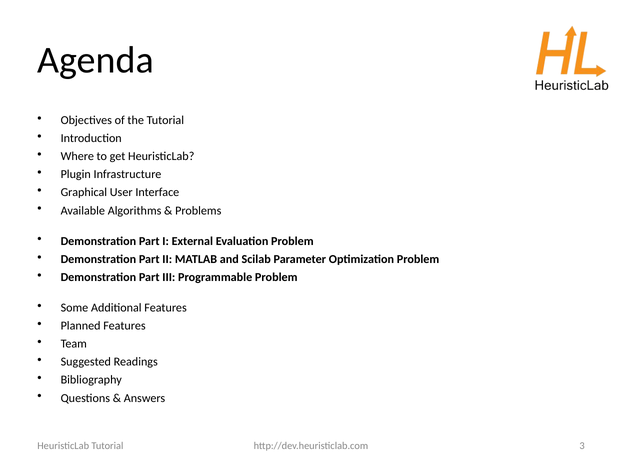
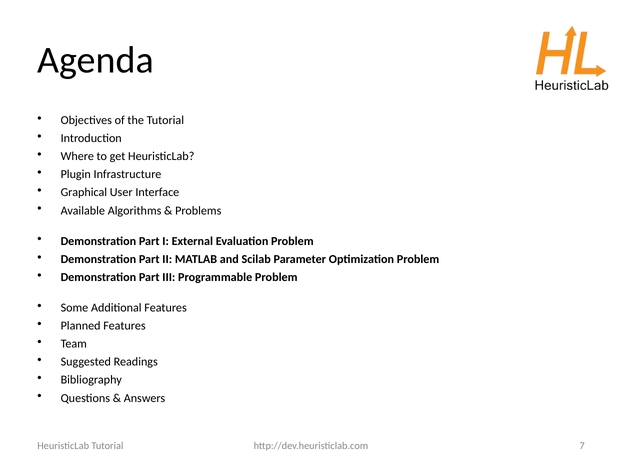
3: 3 -> 7
